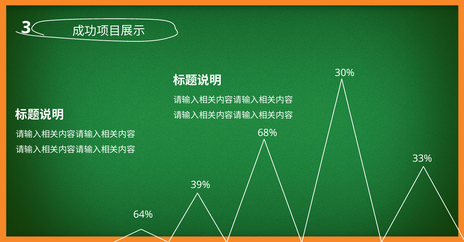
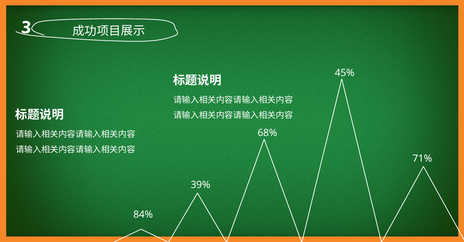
30%: 30% -> 45%
33%: 33% -> 71%
64%: 64% -> 84%
